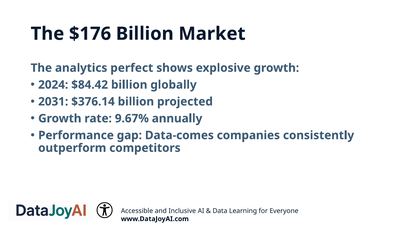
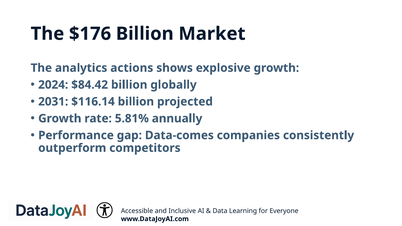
perfect: perfect -> actions
$376.14: $376.14 -> $116.14
9.67%: 9.67% -> 5.81%
